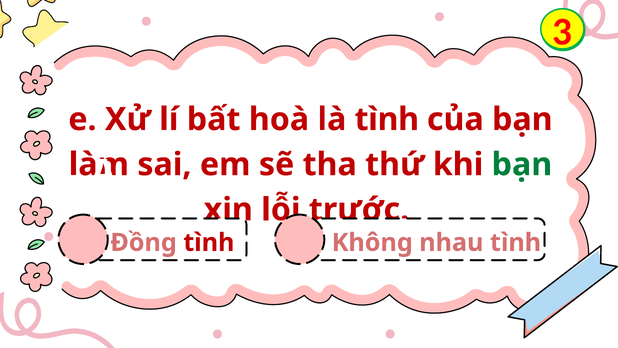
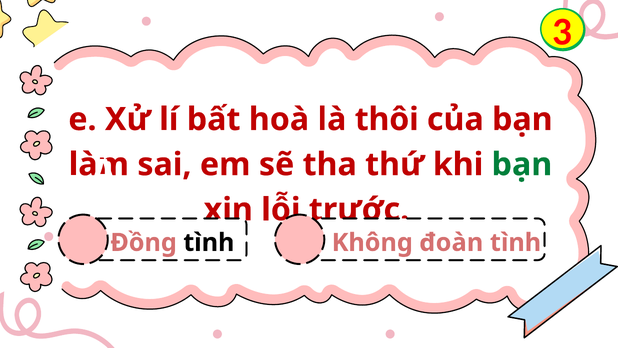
là tình: tình -> thôi
tình at (209, 242) colour: red -> black
nhau: nhau -> đoàn
